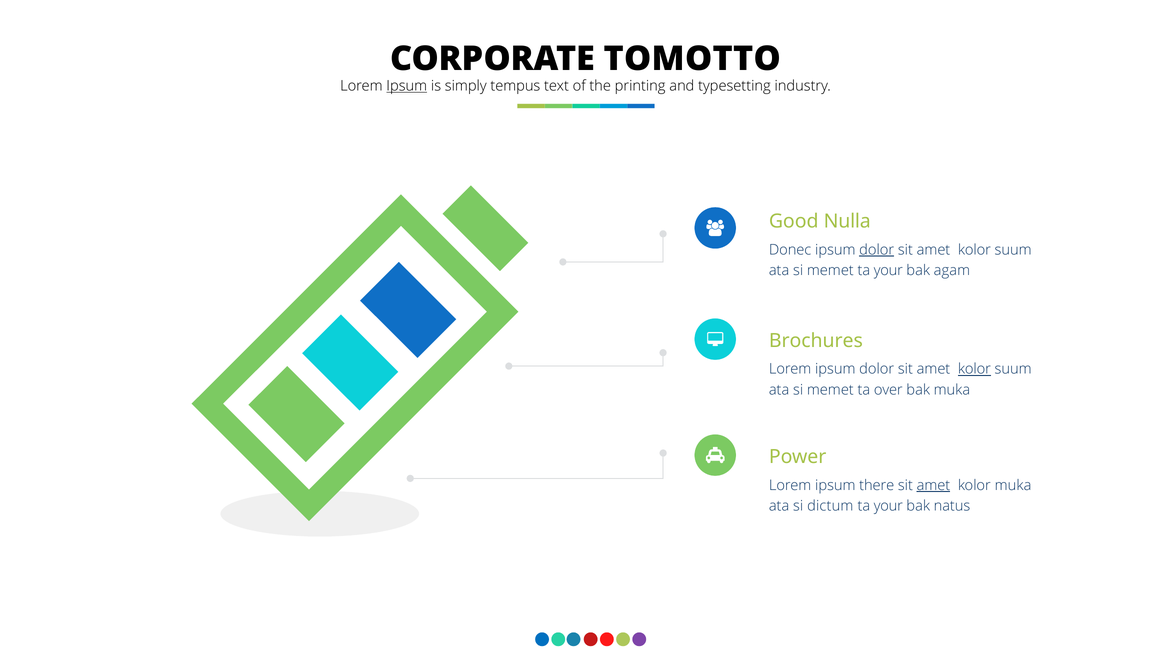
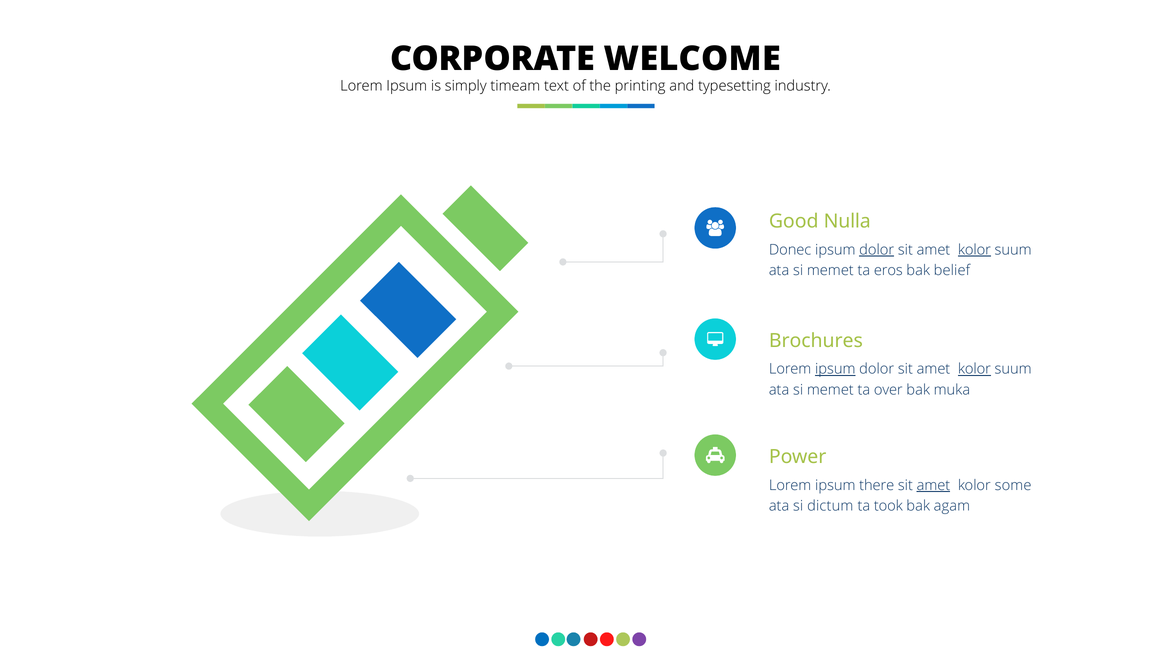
TOMOTTO: TOMOTTO -> WELCOME
Ipsum at (407, 86) underline: present -> none
tempus: tempus -> timeam
kolor at (974, 250) underline: none -> present
memet ta your: your -> eros
agam: agam -> belief
ipsum at (835, 369) underline: none -> present
kolor muka: muka -> some
your at (888, 506): your -> took
natus: natus -> agam
